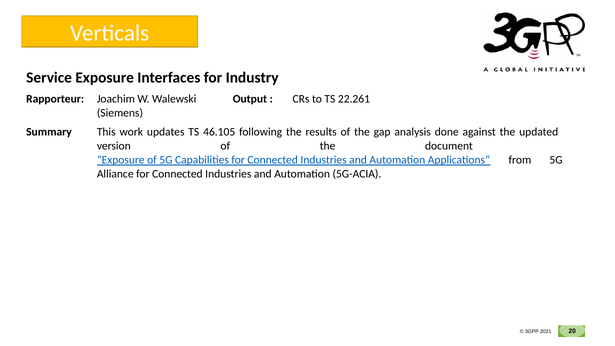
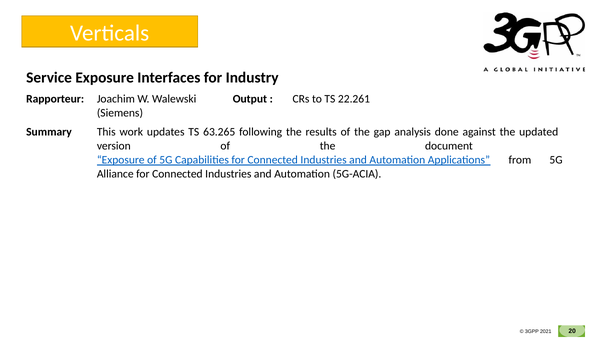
46.105: 46.105 -> 63.265
